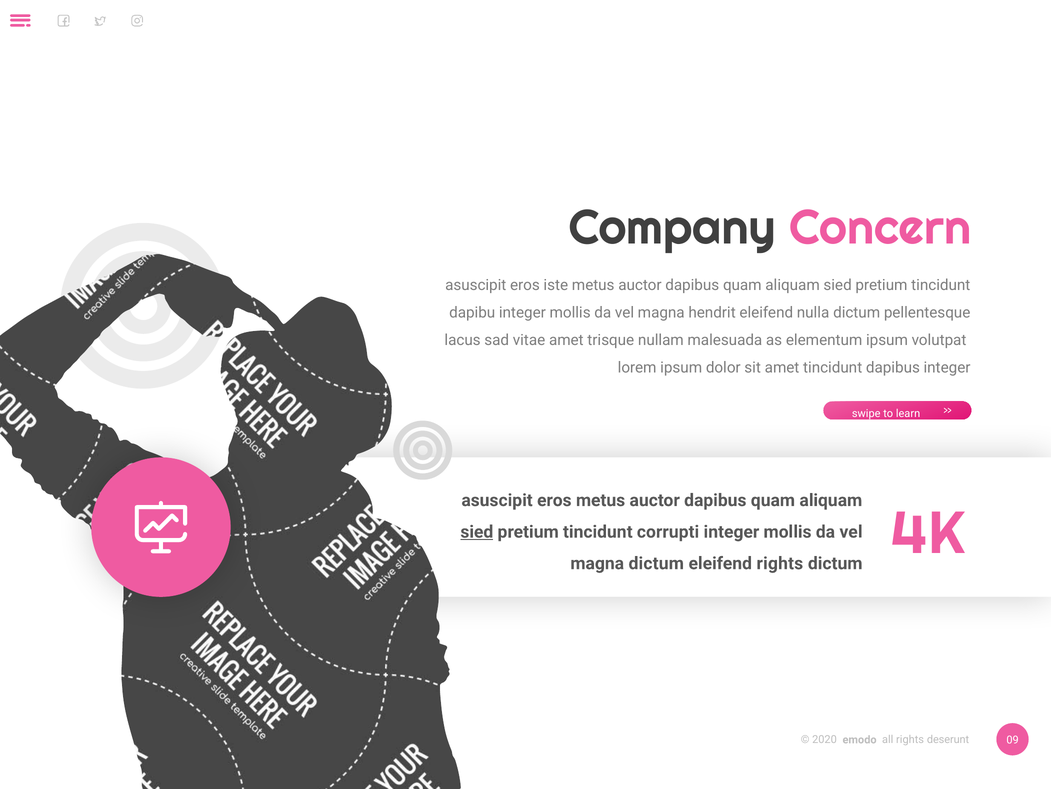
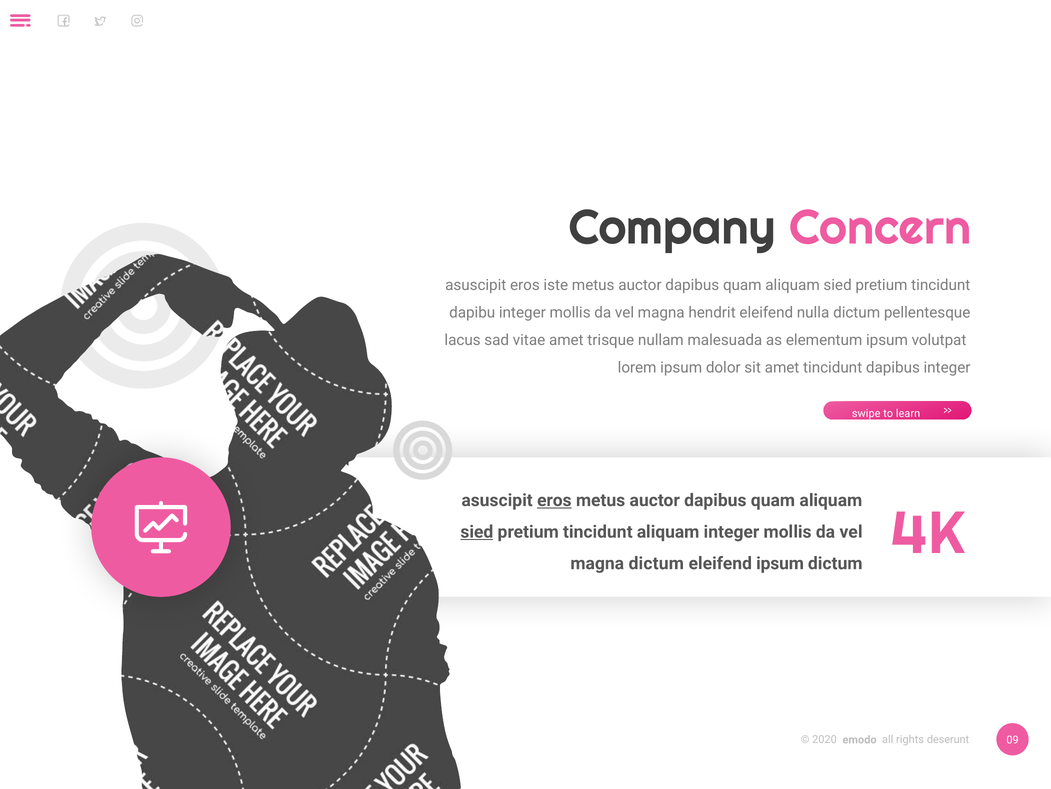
eros at (554, 500) underline: none -> present
tincidunt corrupti: corrupti -> aliquam
eleifend rights: rights -> ipsum
